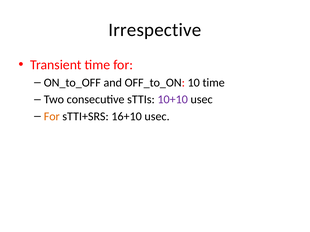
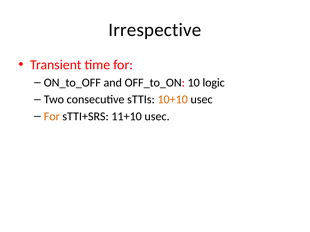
10 time: time -> logic
10+10 colour: purple -> orange
16+10: 16+10 -> 11+10
